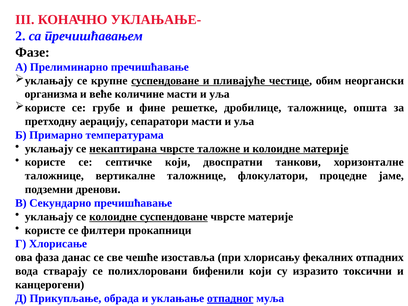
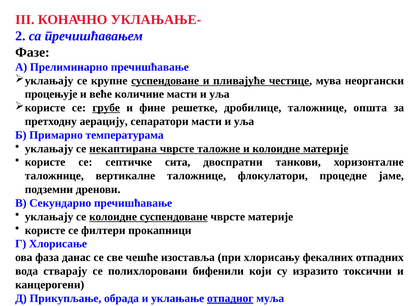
обим: обим -> мува
организма: организма -> процењује
грубе underline: none -> present
септичке који: који -> сита
